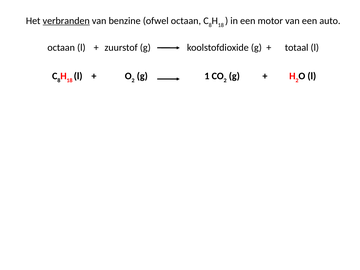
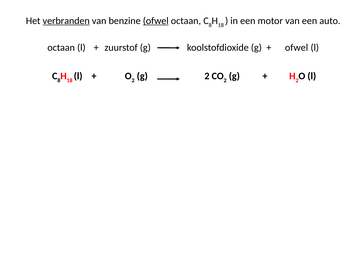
ofwel at (156, 21) underline: none -> present
totaal at (297, 47): totaal -> ofwel
g 1: 1 -> 2
